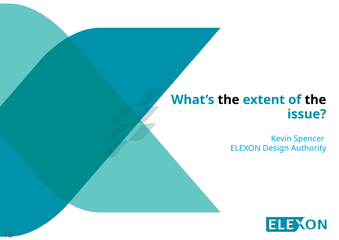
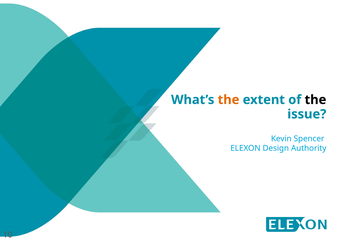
the at (229, 100) colour: black -> orange
